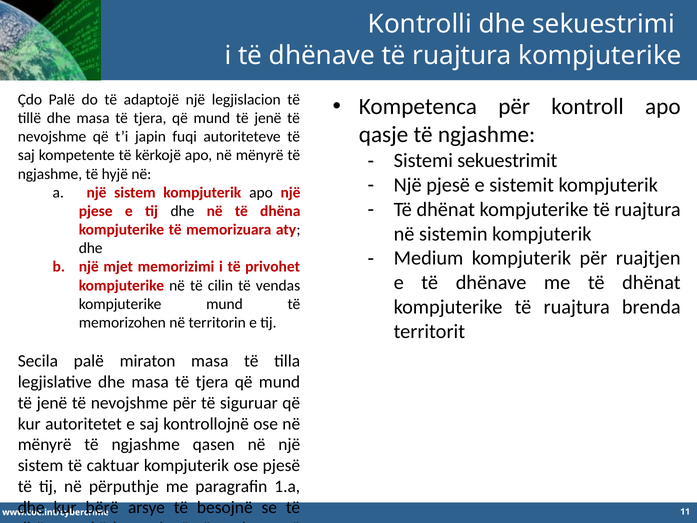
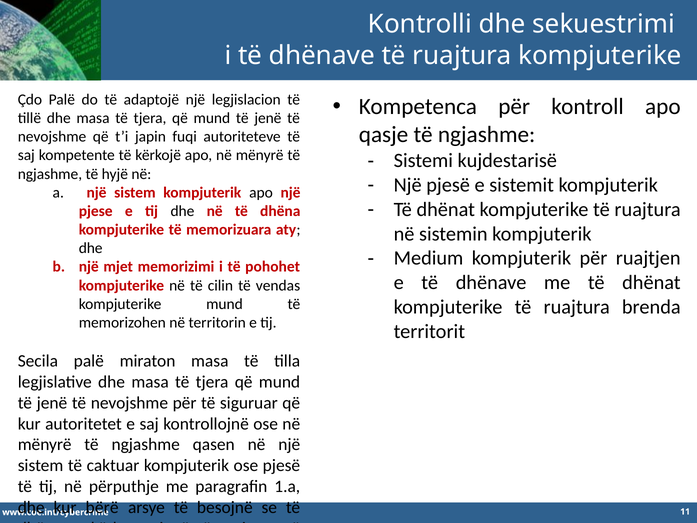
sekuestrimit: sekuestrimit -> kujdestarisë
privohet: privohet -> pohohet
